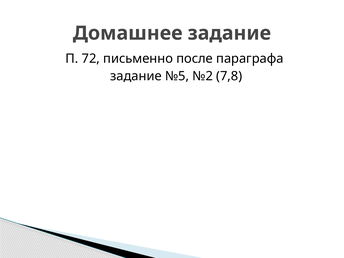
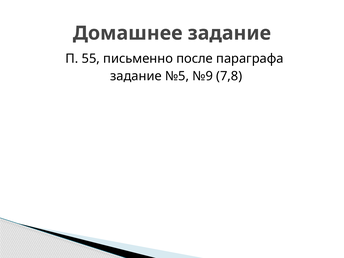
72: 72 -> 55
№2: №2 -> №9
